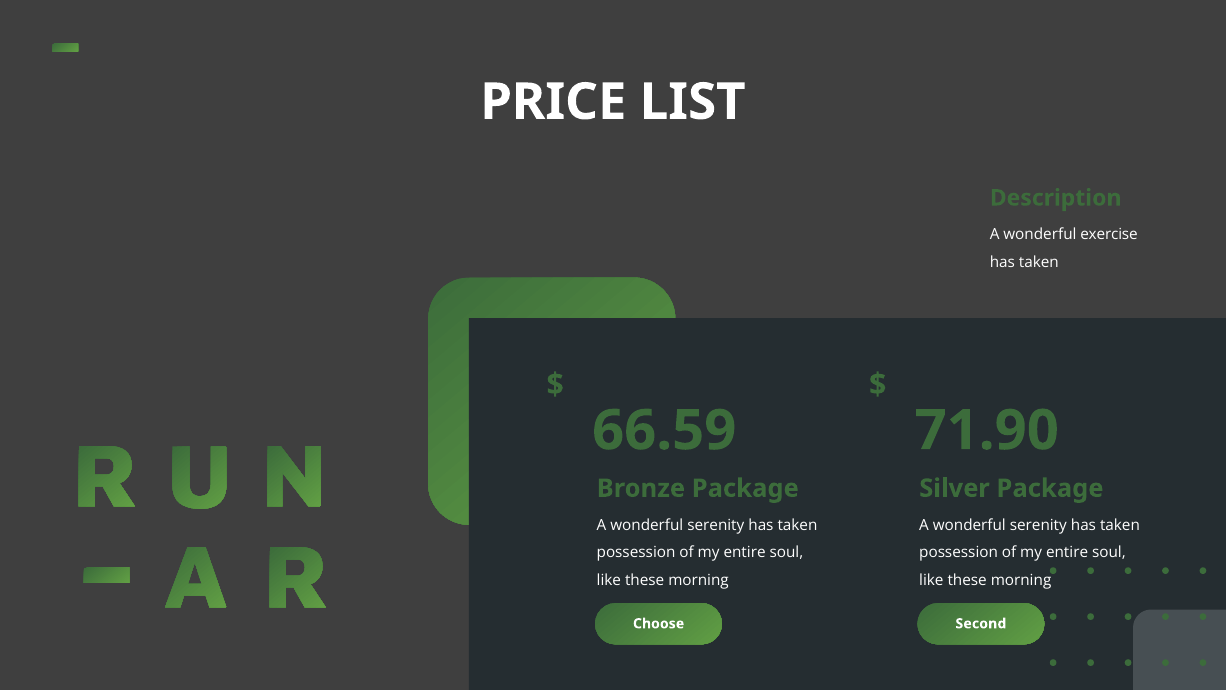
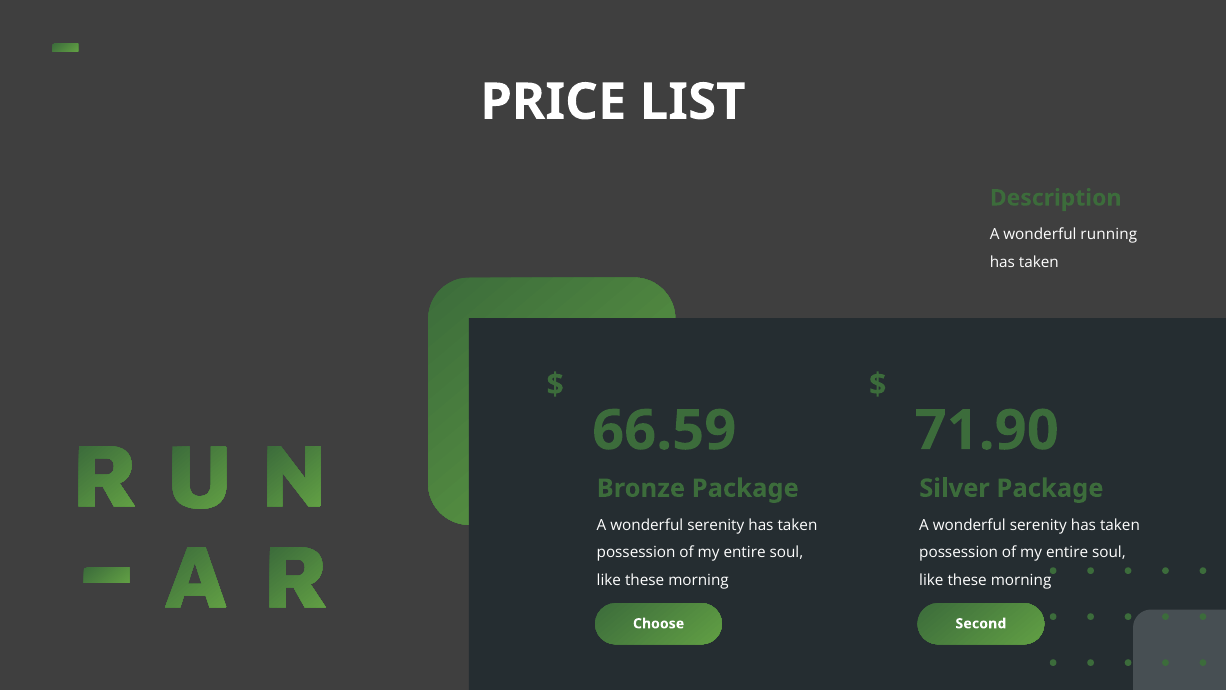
exercise: exercise -> running
